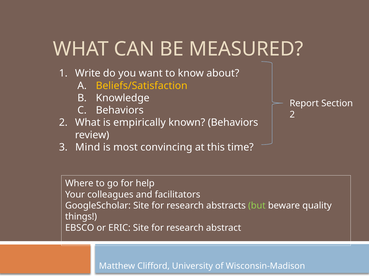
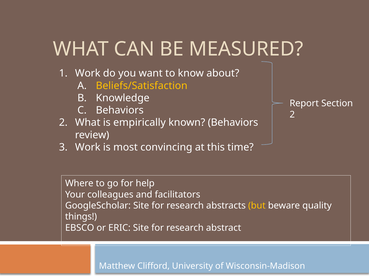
Write at (88, 73): Write -> Work
Mind at (88, 147): Mind -> Work
but colour: light green -> yellow
